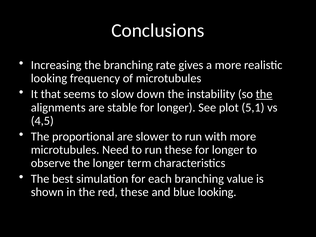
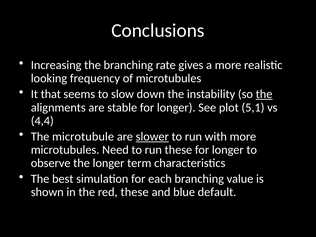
4,5: 4,5 -> 4,4
proportional: proportional -> microtubule
slower underline: none -> present
blue looking: looking -> default
